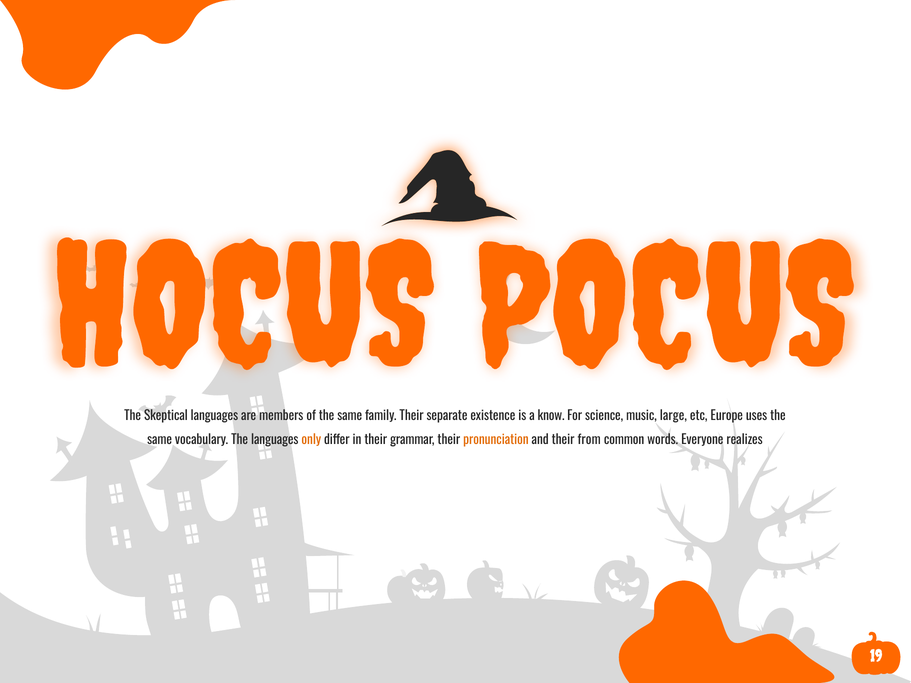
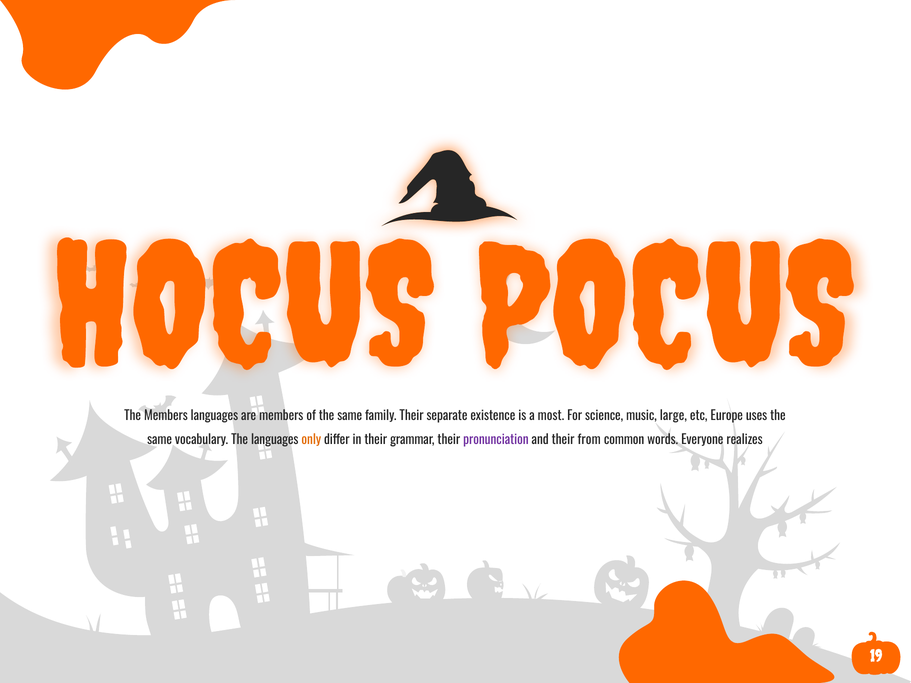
The Skeptical: Skeptical -> Members
know: know -> most
pronunciation colour: orange -> purple
